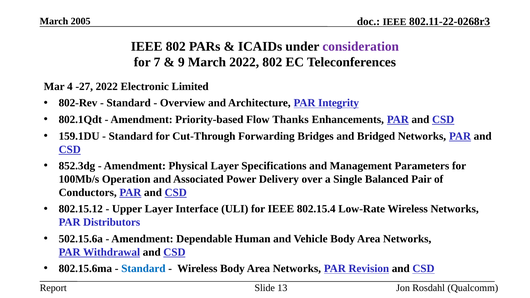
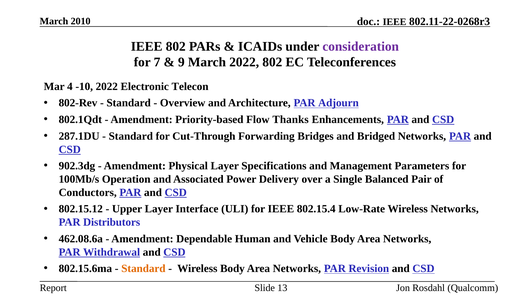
2005: 2005 -> 2010
-27: -27 -> -10
Limited: Limited -> Telecon
Integrity: Integrity -> Adjourn
159.1DU: 159.1DU -> 287.1DU
852.3dg: 852.3dg -> 902.3dg
502.15.6a: 502.15.6a -> 462.08.6a
Standard at (143, 269) colour: blue -> orange
